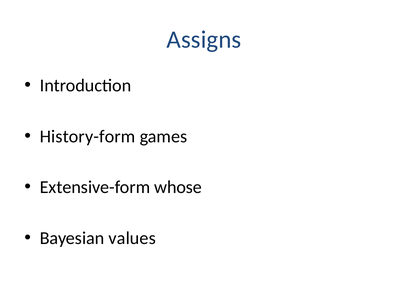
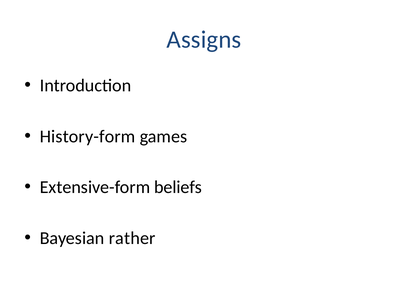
whose: whose -> beliefs
values: values -> rather
